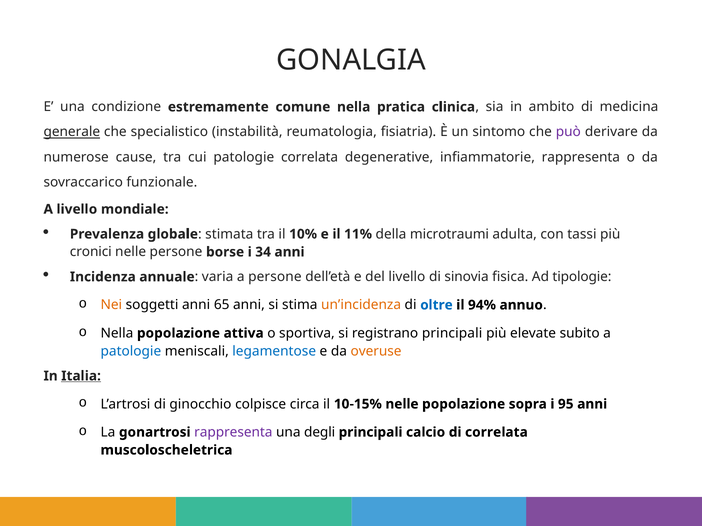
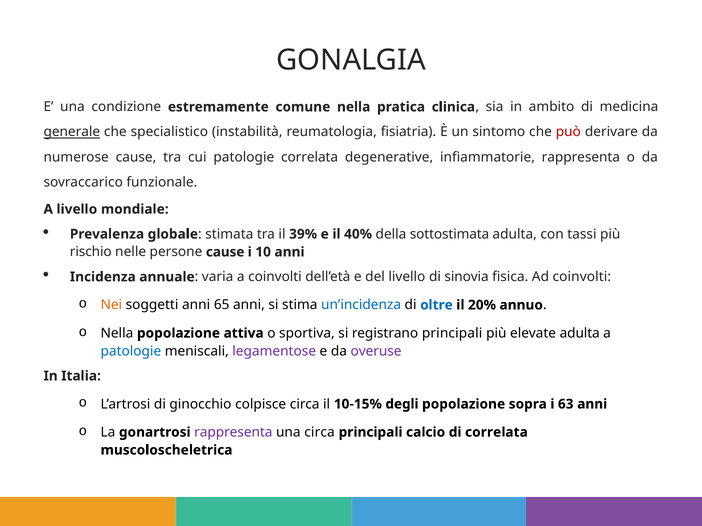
può colour: purple -> red
10%: 10% -> 39%
11%: 11% -> 40%
microtraumi: microtraumi -> sottostimata
cronici: cronici -> rischio
persone borse: borse -> cause
34: 34 -> 10
a persone: persone -> coinvolti
Ad tipologie: tipologie -> coinvolti
un’incidenza colour: orange -> blue
94%: 94% -> 20%
elevate subito: subito -> adulta
legamentose colour: blue -> purple
overuse colour: orange -> purple
Italia underline: present -> none
10-15% nelle: nelle -> degli
95: 95 -> 63
una degli: degli -> circa
